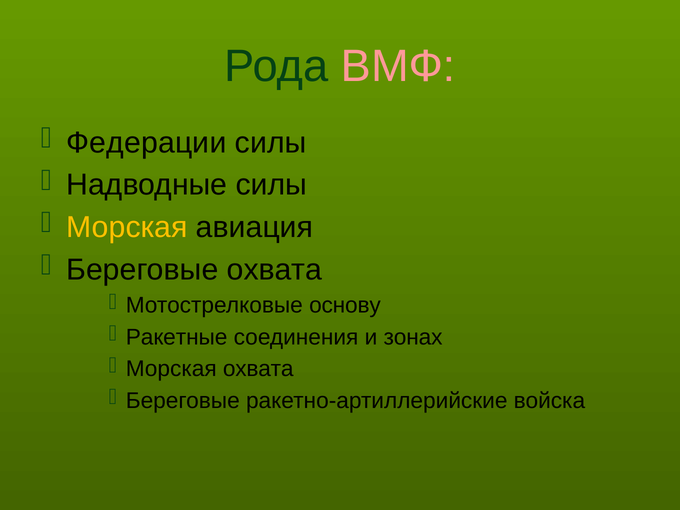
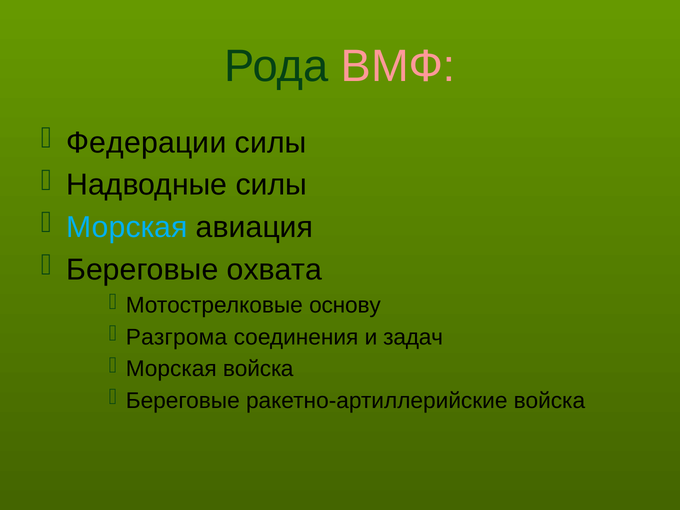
Морская at (127, 227) colour: yellow -> light blue
Ракетные: Ракетные -> Разгрома
зонах: зонах -> задач
Морская охвата: охвата -> войска
